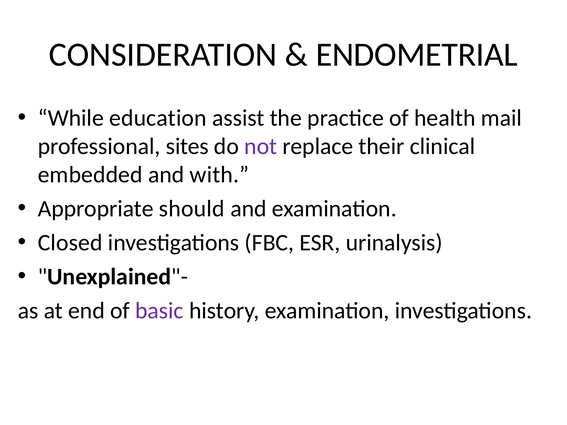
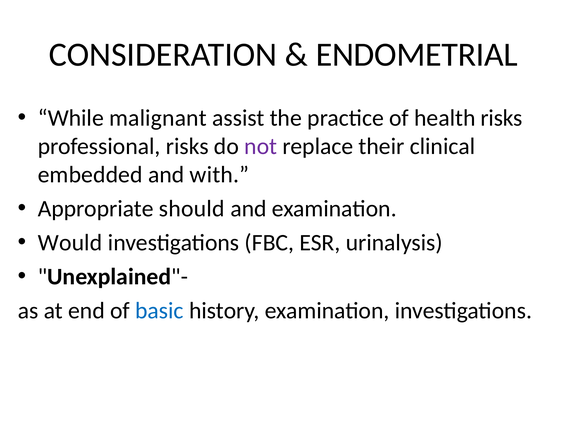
education: education -> malignant
health mail: mail -> risks
professional sites: sites -> risks
Closed: Closed -> Would
basic colour: purple -> blue
